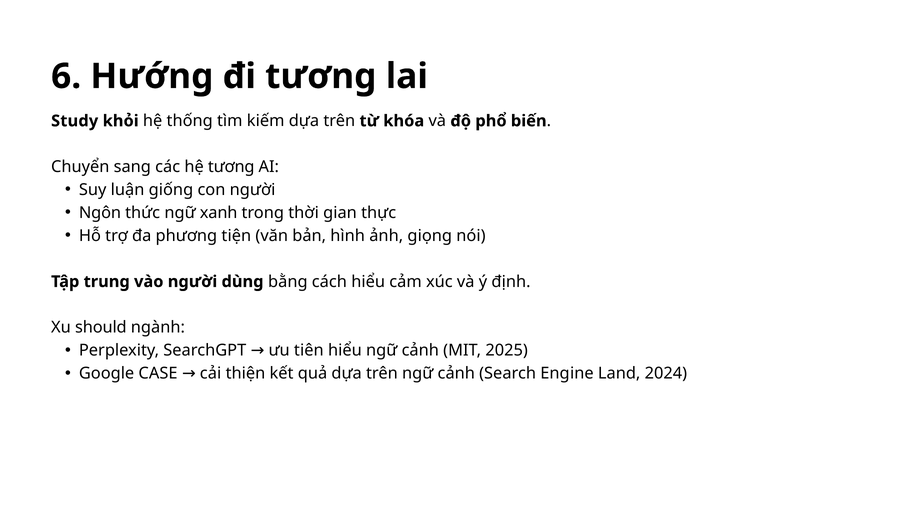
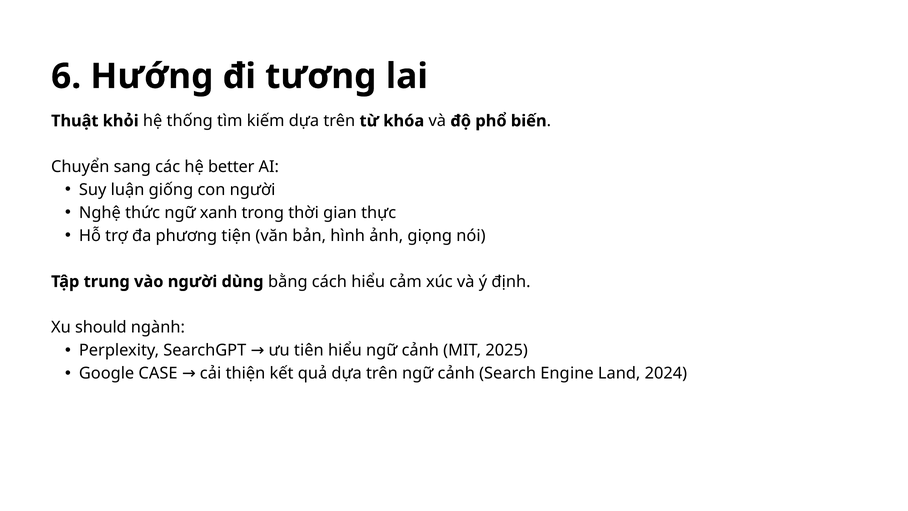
Study: Study -> Thuật
hệ tương: tương -> better
Ngôn: Ngôn -> Nghệ
